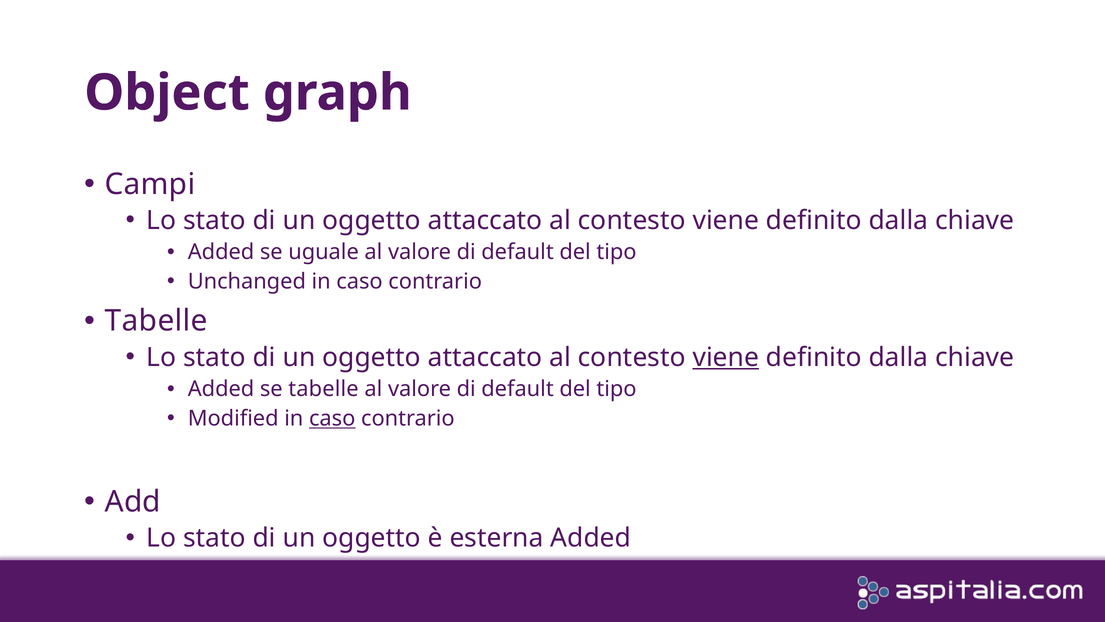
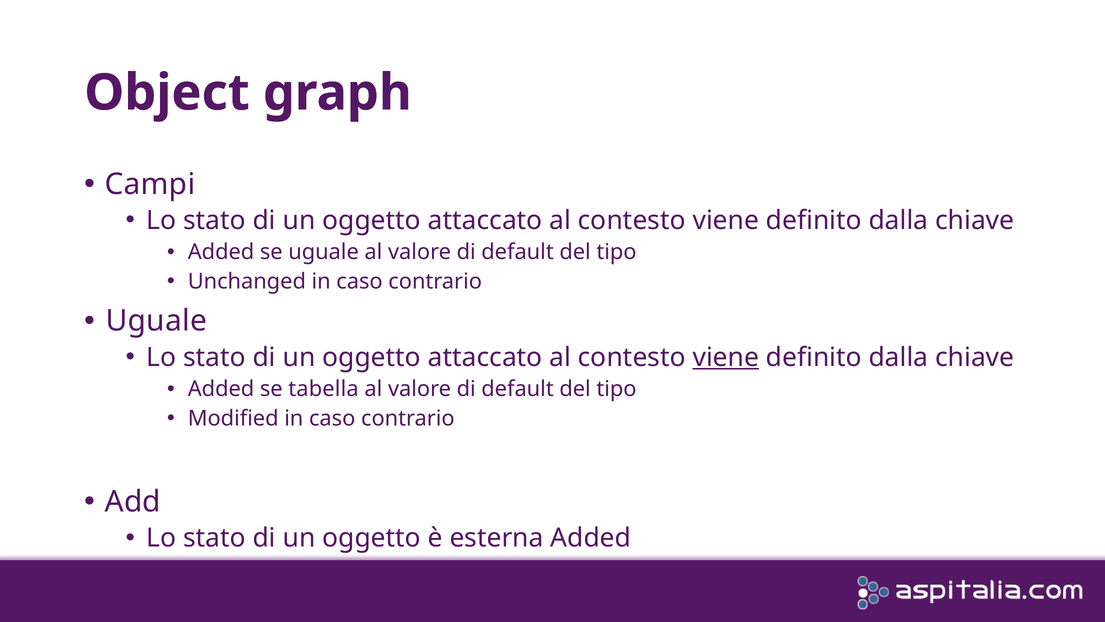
Tabelle at (156, 321): Tabelle -> Uguale
se tabelle: tabelle -> tabella
caso at (332, 418) underline: present -> none
